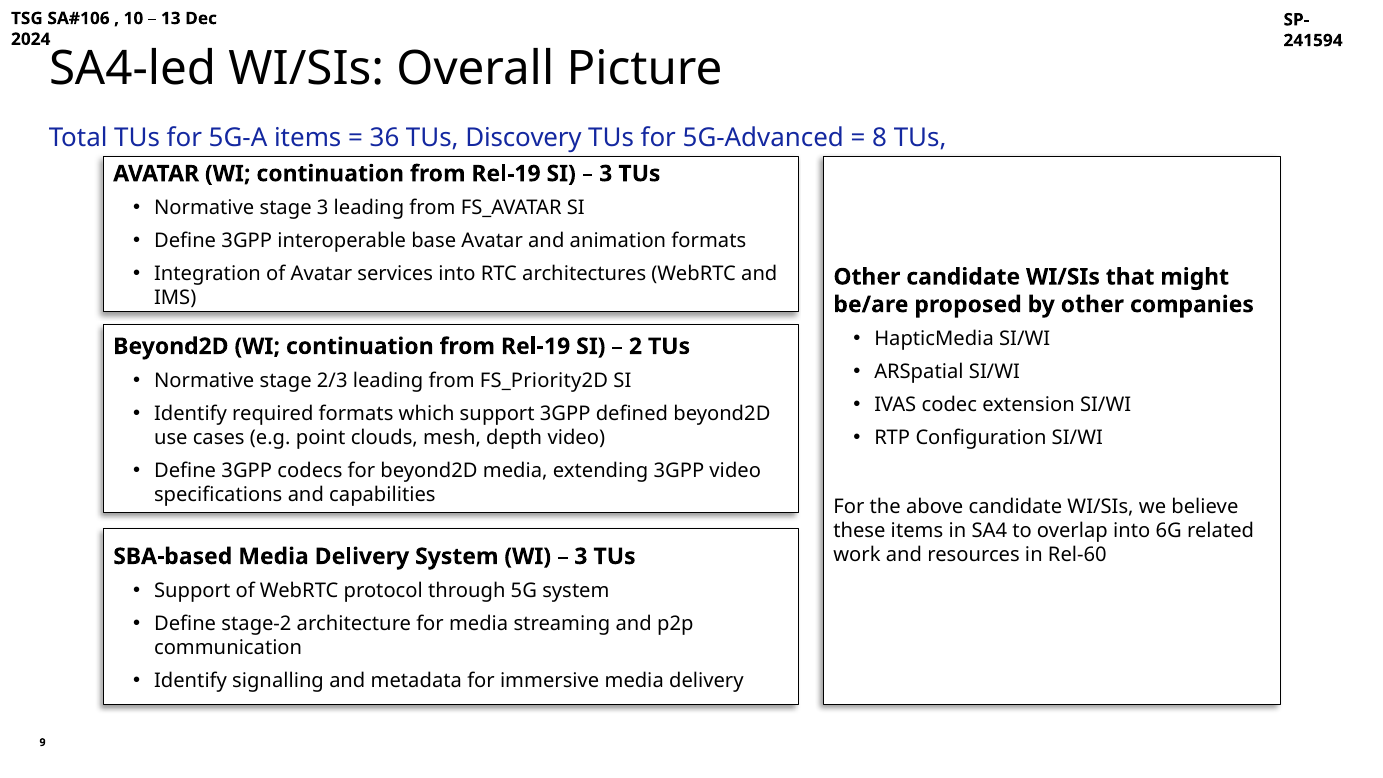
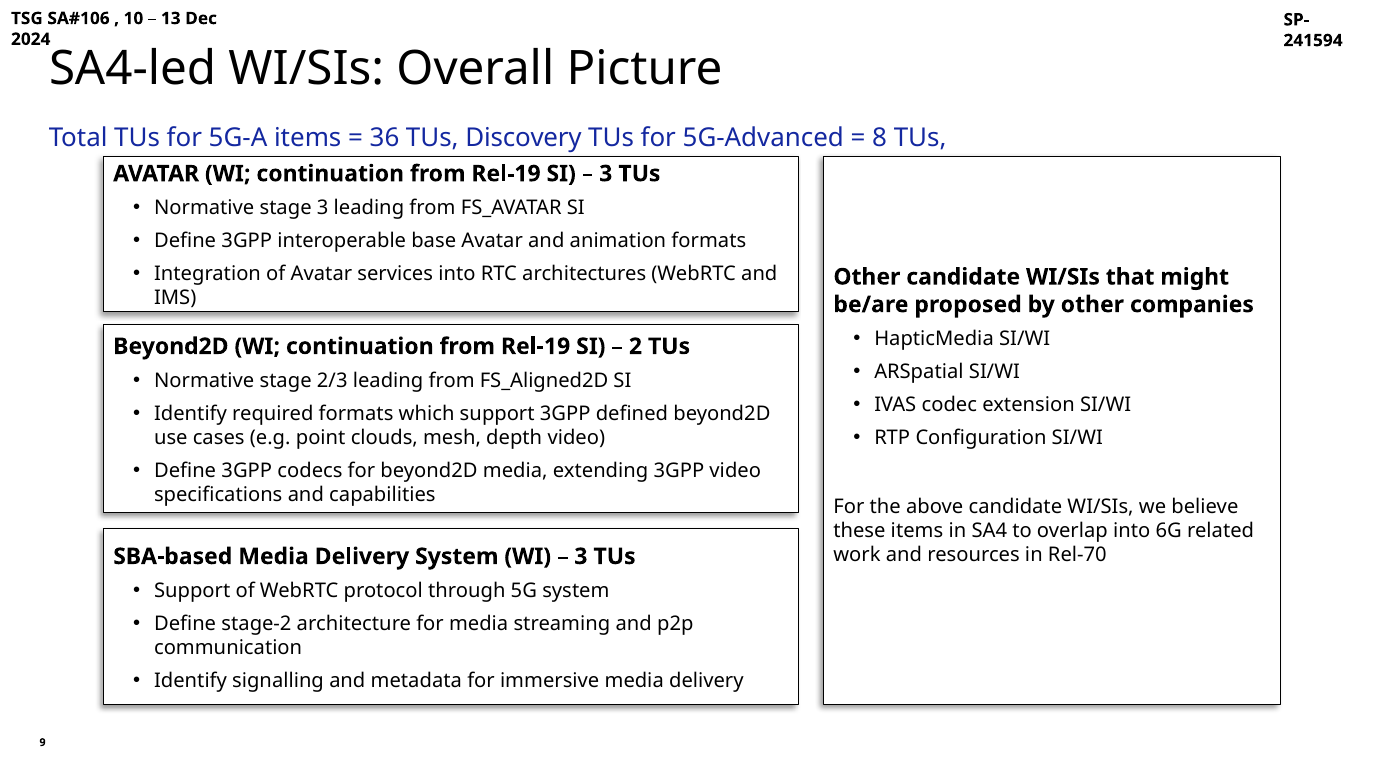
FS_Priority2D: FS_Priority2D -> FS_Aligned2D
Rel-60: Rel-60 -> Rel-70
